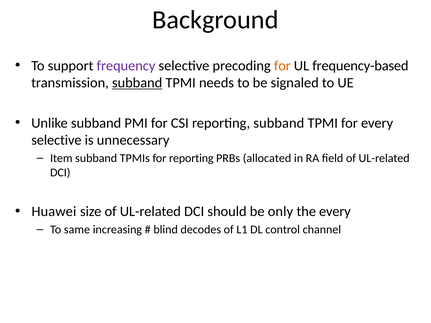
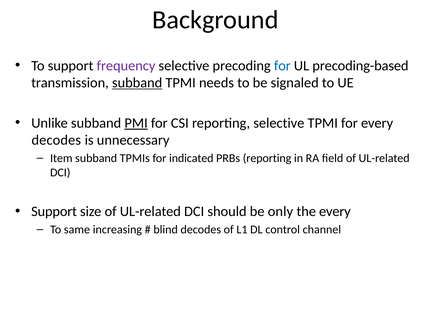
for at (282, 66) colour: orange -> blue
frequency-based: frequency-based -> precoding-based
PMI underline: none -> present
reporting subband: subband -> selective
selective at (56, 140): selective -> decodes
for reporting: reporting -> indicated
PRBs allocated: allocated -> reporting
Huawei at (54, 212): Huawei -> Support
